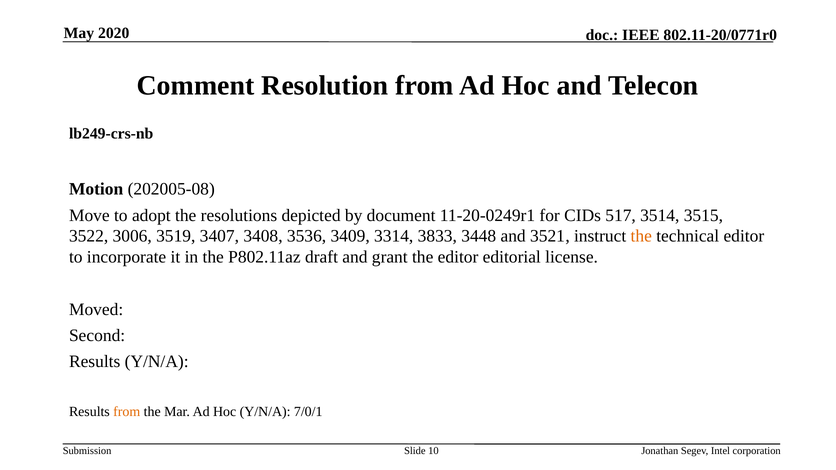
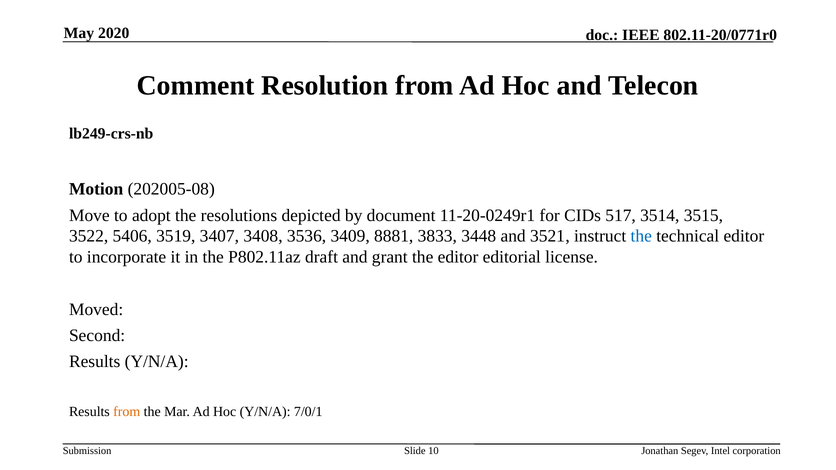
3006: 3006 -> 5406
3314: 3314 -> 8881
the at (641, 236) colour: orange -> blue
